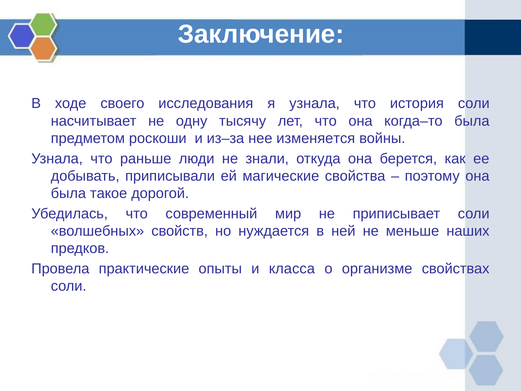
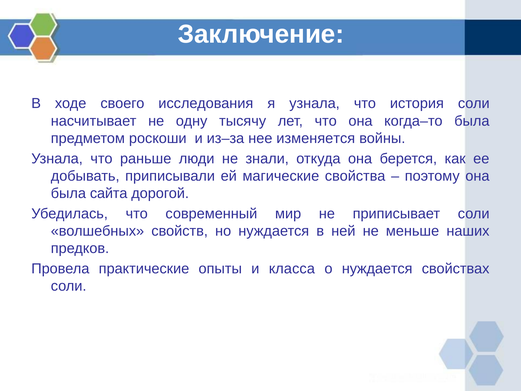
такое: такое -> сайта
о организме: организме -> нуждается
